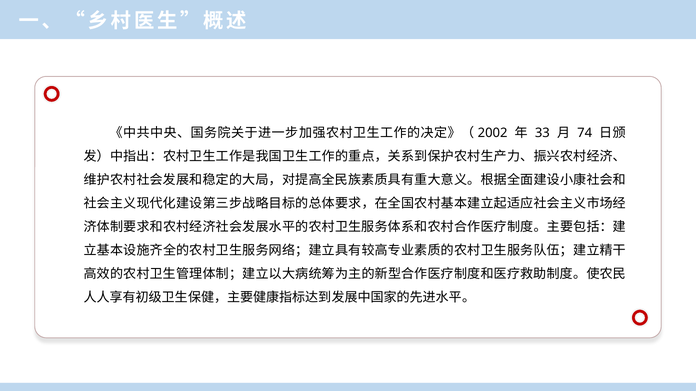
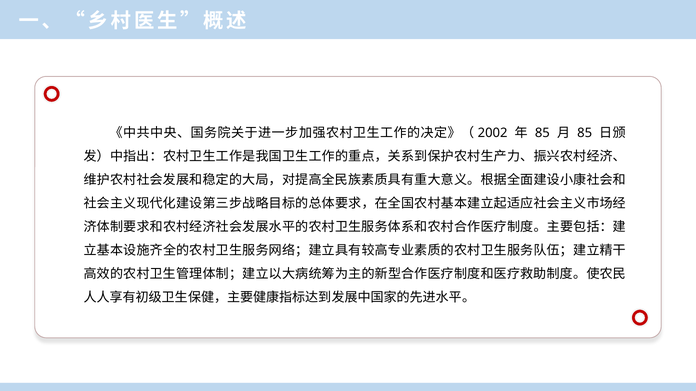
33 at (542, 133): 33 -> 85
74 at (585, 133): 74 -> 85
